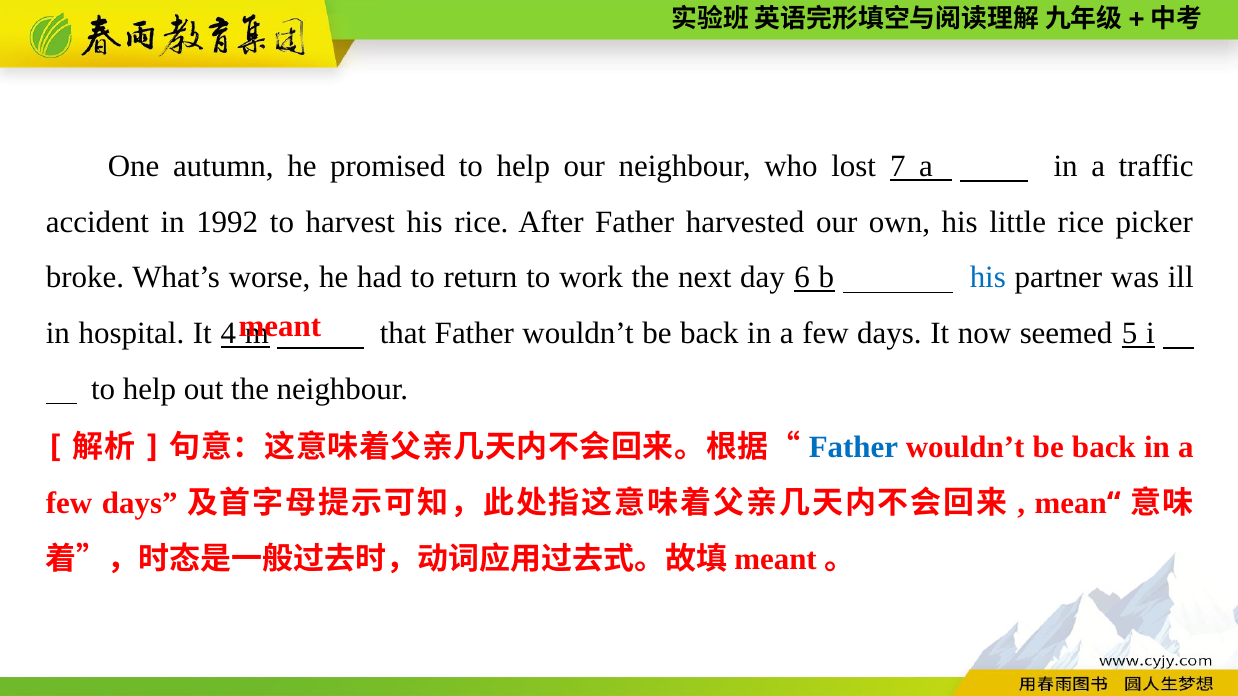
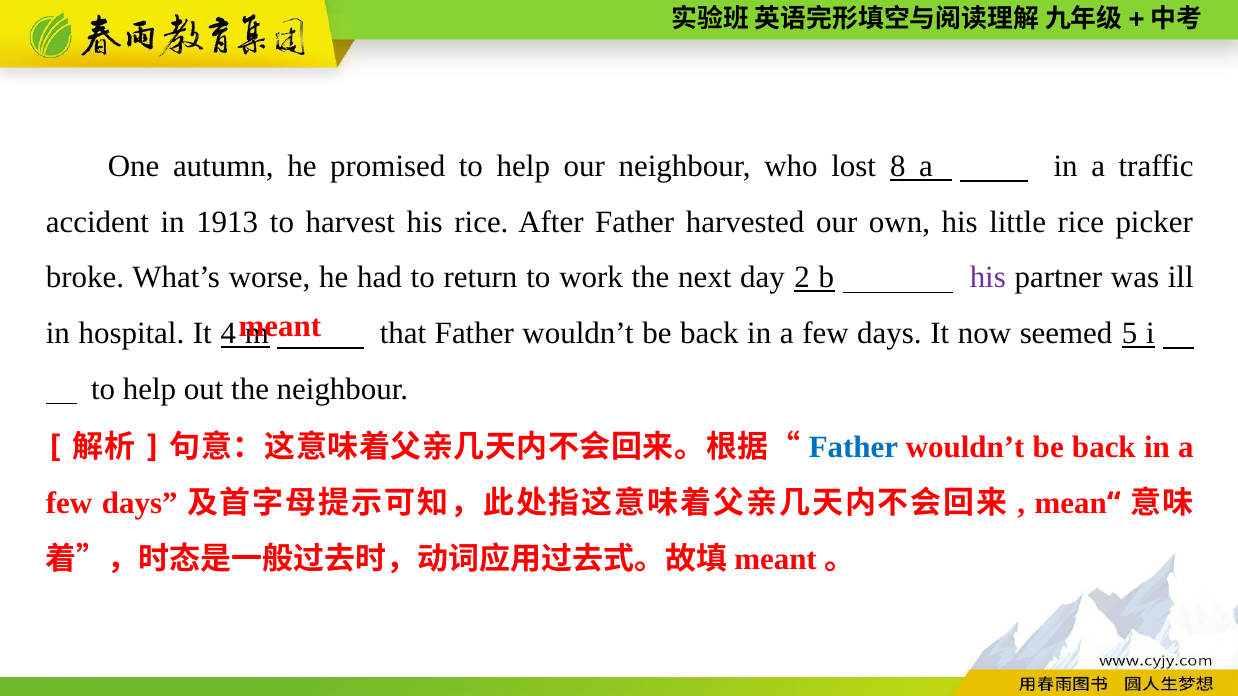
7: 7 -> 8
1992: 1992 -> 1913
6: 6 -> 2
his at (988, 278) colour: blue -> purple
